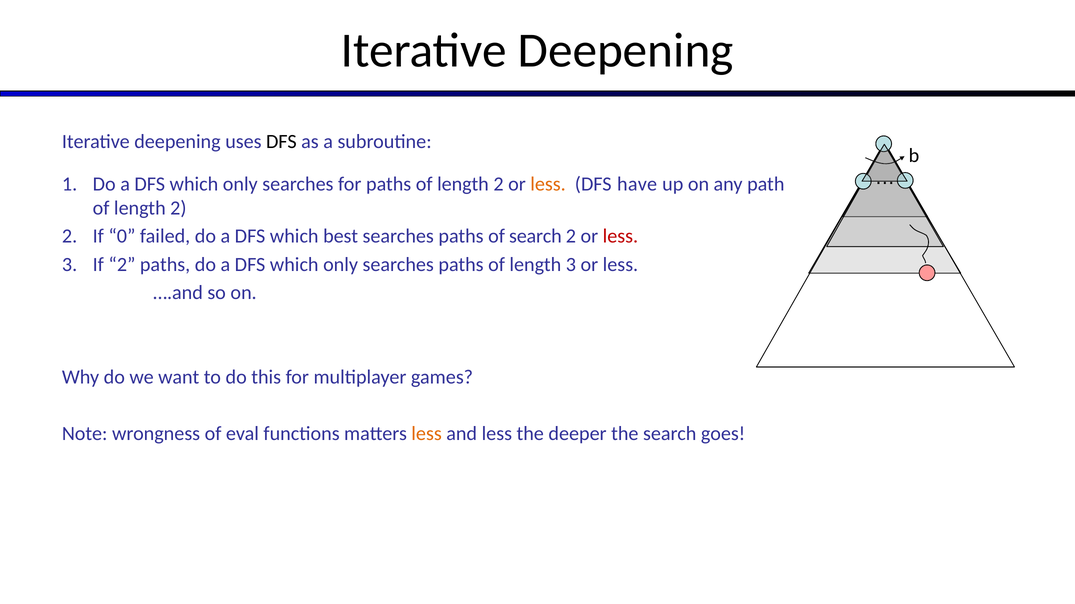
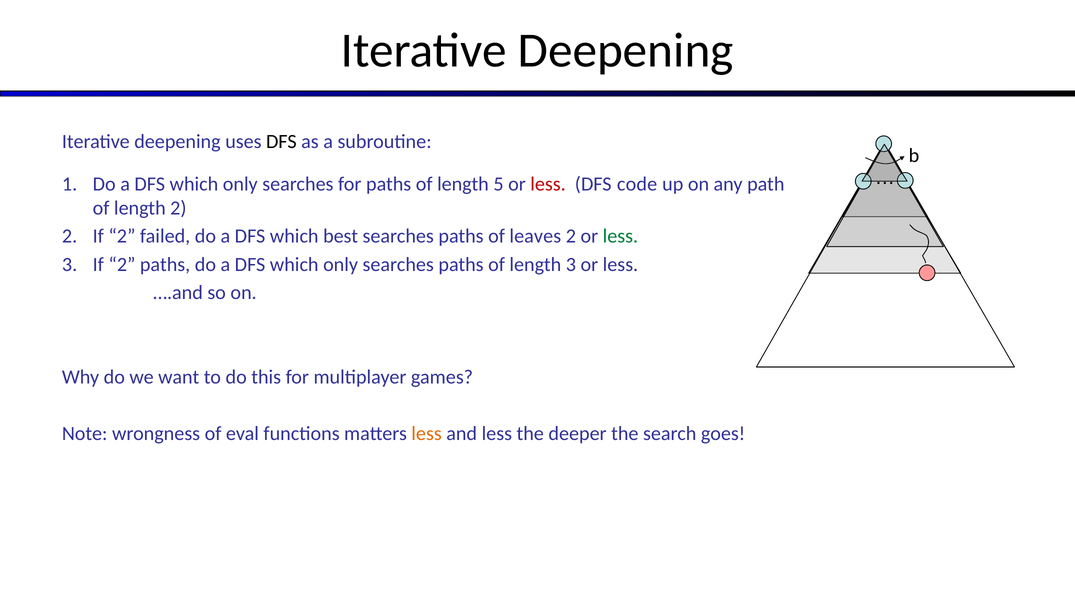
paths of length 2: 2 -> 5
less at (548, 184) colour: orange -> red
have: have -> code
2 If 0: 0 -> 2
of search: search -> leaves
less at (620, 237) colour: red -> green
